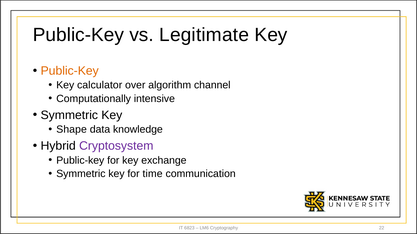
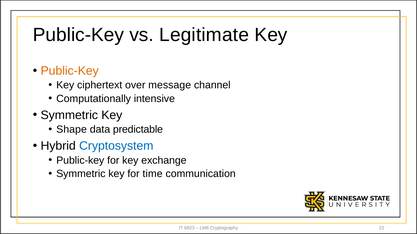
calculator: calculator -> ciphertext
algorithm: algorithm -> message
knowledge: knowledge -> predictable
Cryptosystem colour: purple -> blue
